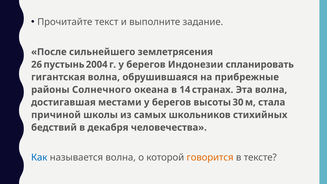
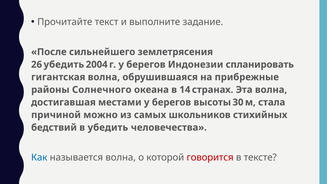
26 пустынь: пустынь -> убедить
школы: школы -> можно
в декабря: декабря -> убедить
говорится colour: orange -> red
